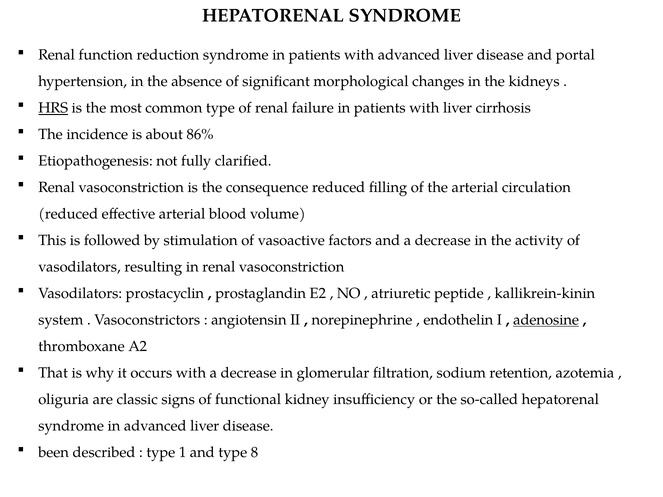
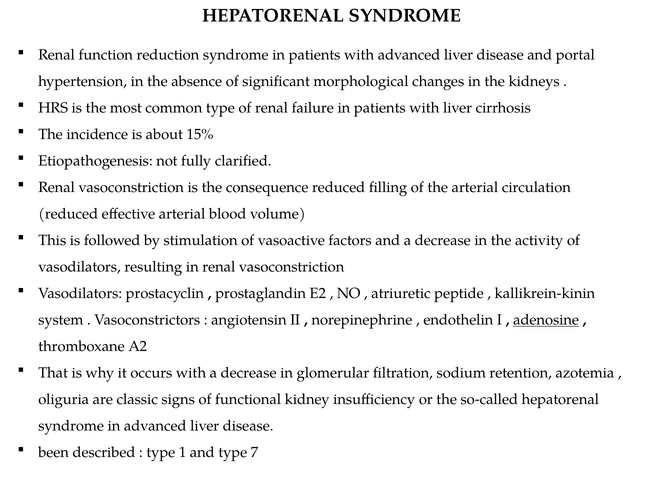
HRS underline: present -> none
86%: 86% -> 15%
8: 8 -> 7
